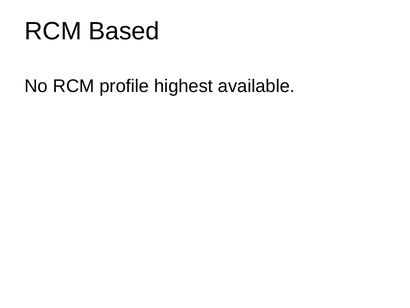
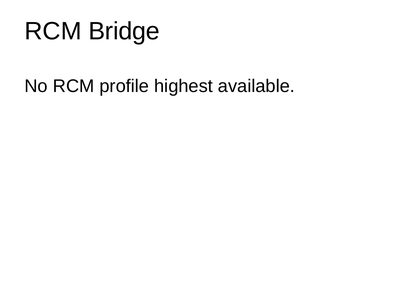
Based: Based -> Bridge
